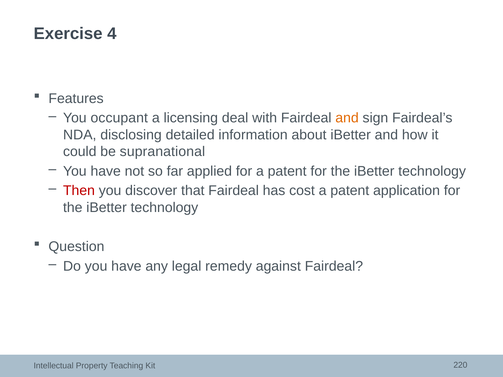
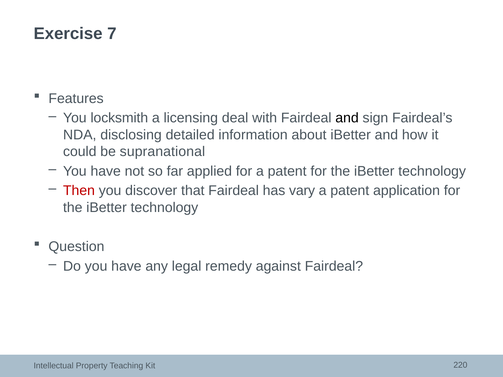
4: 4 -> 7
occupant: occupant -> locksmith
and at (347, 118) colour: orange -> black
cost: cost -> vary
